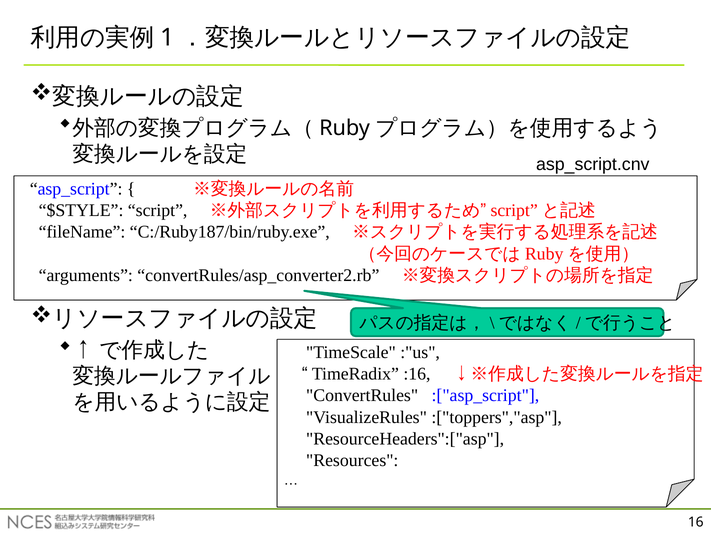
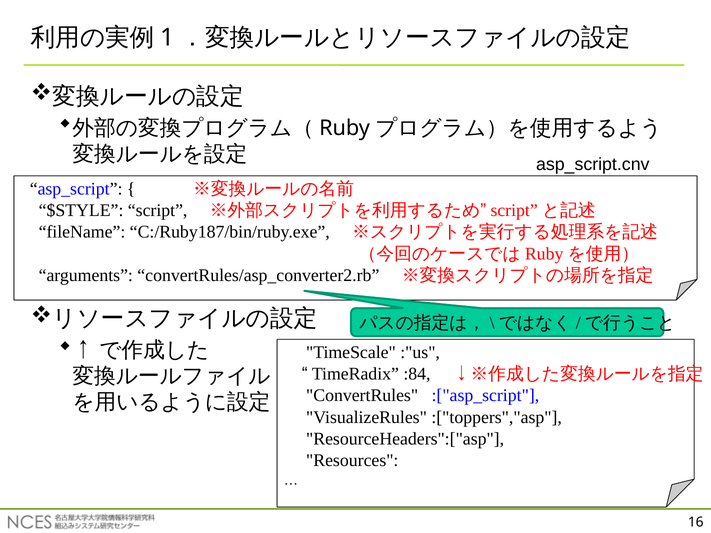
:16: :16 -> :84
